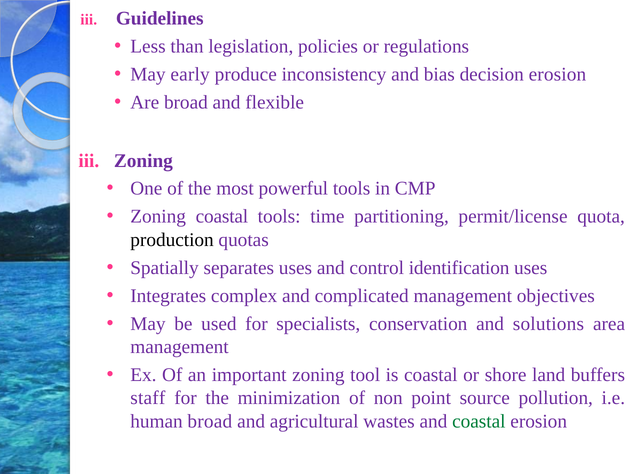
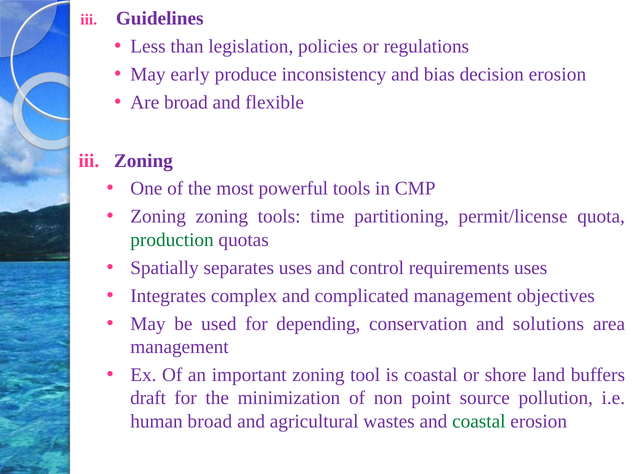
Zoning coastal: coastal -> zoning
production colour: black -> green
identification: identification -> requirements
specialists: specialists -> depending
staff: staff -> draft
